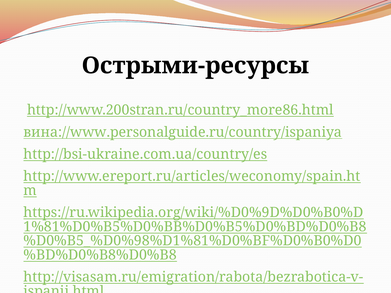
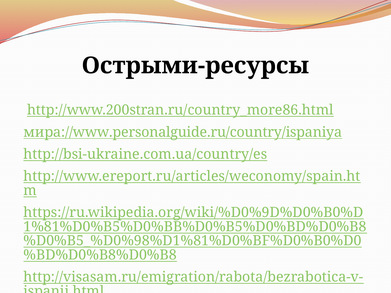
вина://www.personalguide.ru/country/ispaniya: вина://www.personalguide.ru/country/ispaniya -> мира://www.personalguide.ru/country/ispaniya
